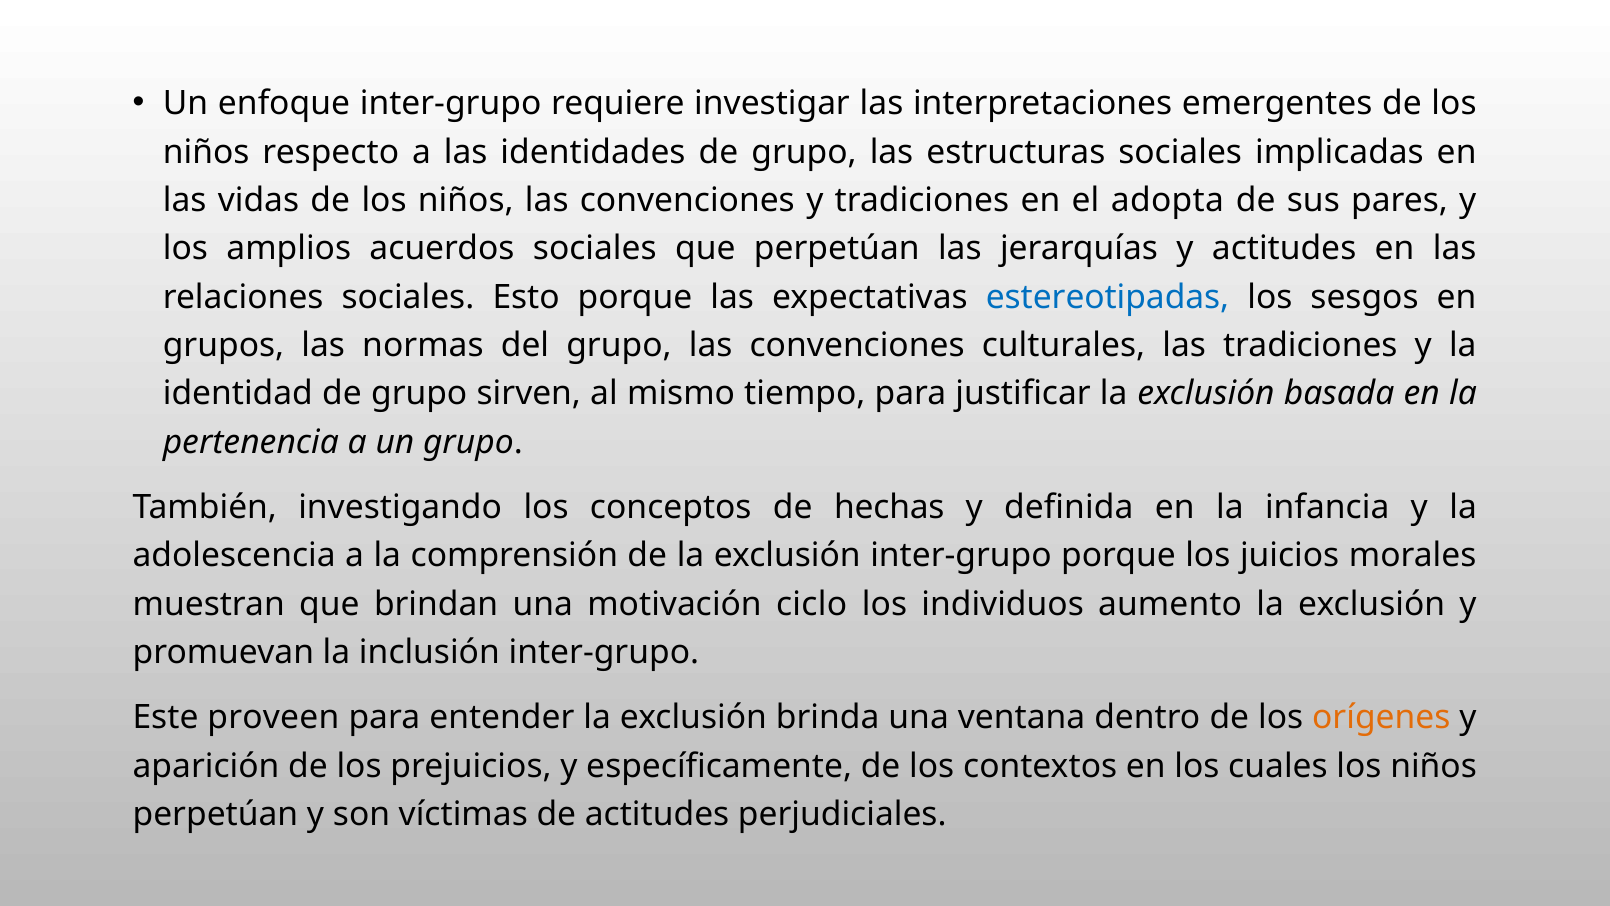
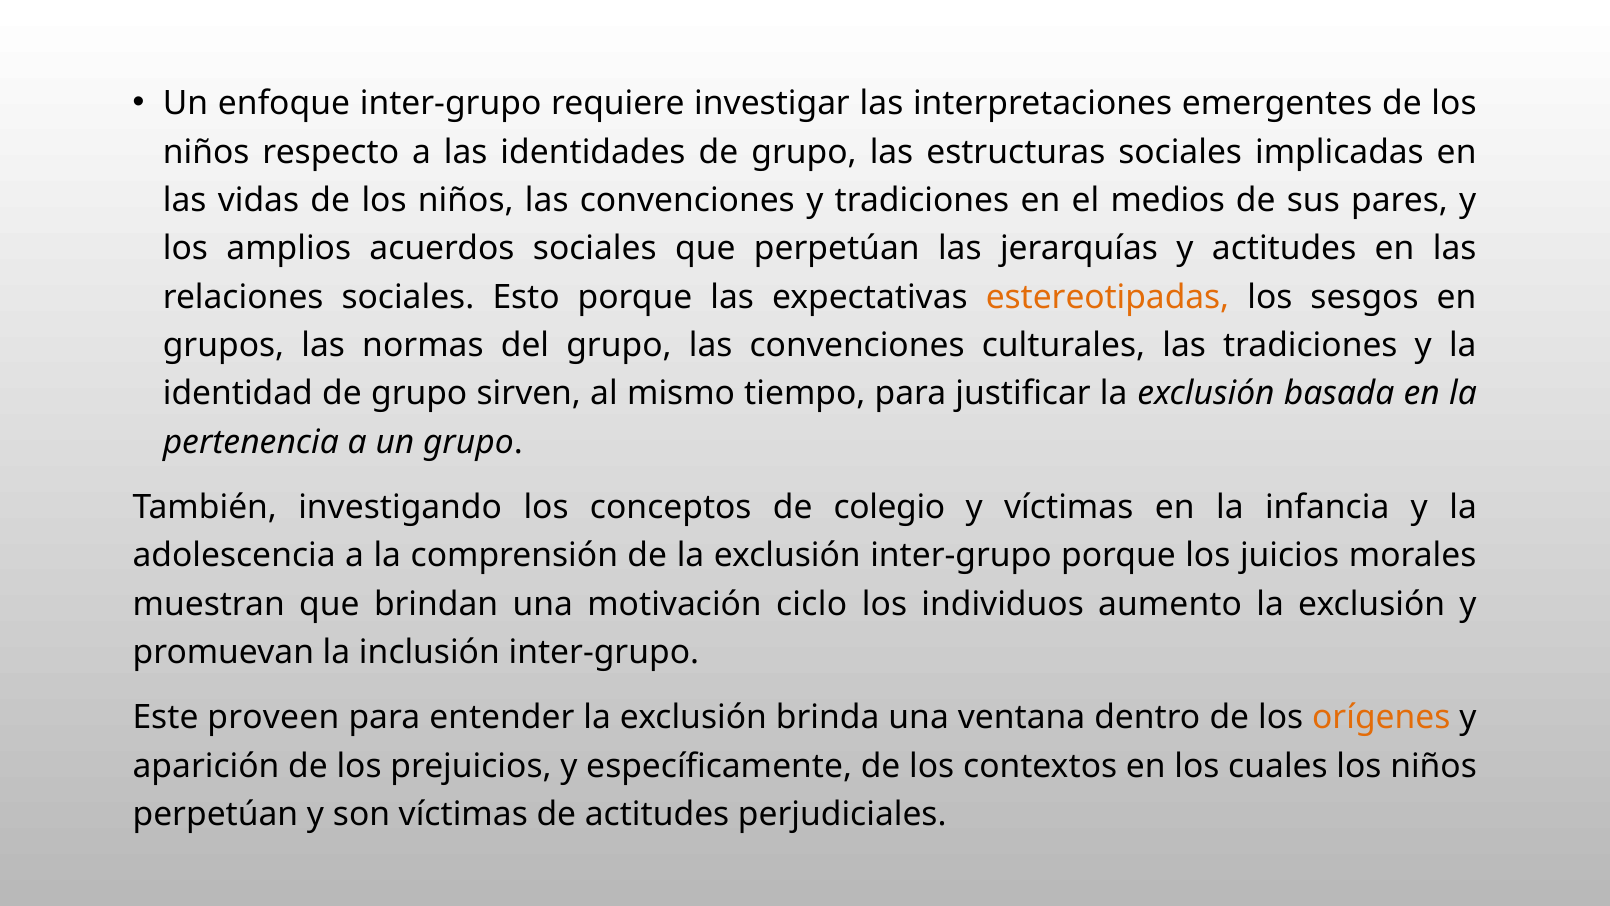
adopta: adopta -> medios
estereotipadas colour: blue -> orange
hechas: hechas -> colegio
y definida: definida -> víctimas
